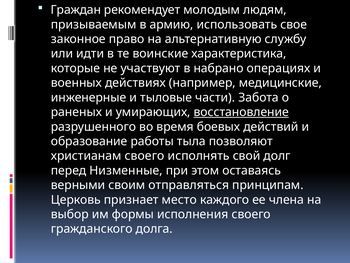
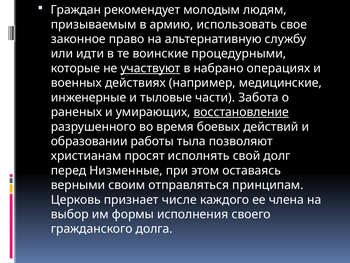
характеристика: характеристика -> процедурными
участвуют underline: none -> present
образование: образование -> образовании
христианам своего: своего -> просят
место: место -> числе
